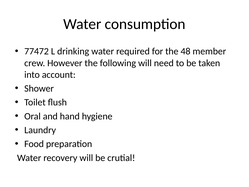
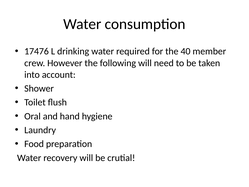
77472: 77472 -> 17476
48: 48 -> 40
